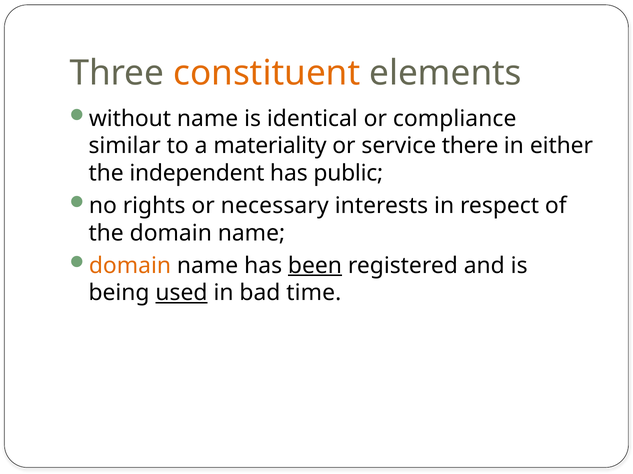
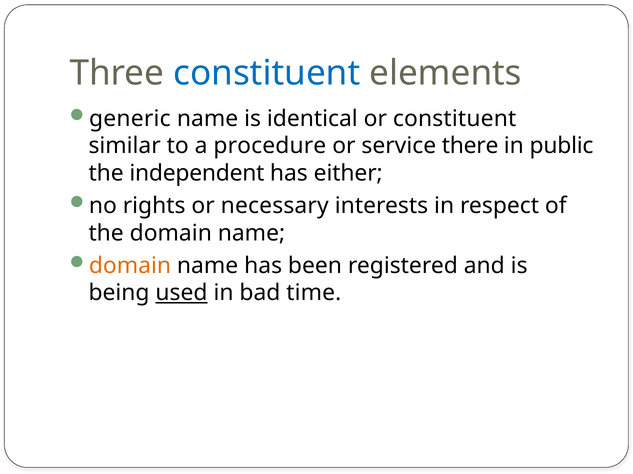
constituent at (267, 73) colour: orange -> blue
without: without -> generic
or compliance: compliance -> constituent
materiality: materiality -> procedure
either: either -> public
public: public -> either
been underline: present -> none
